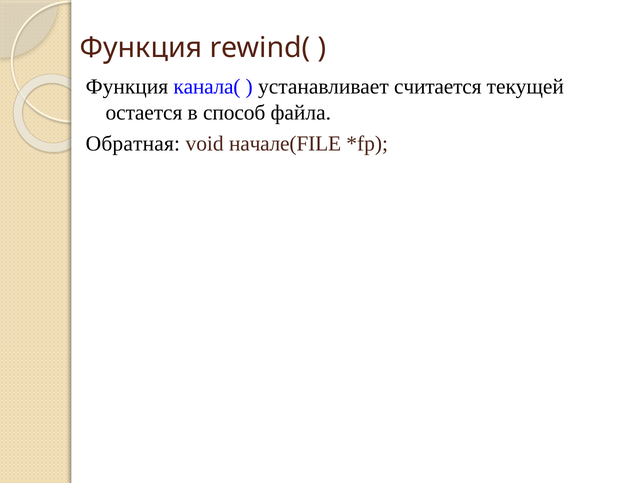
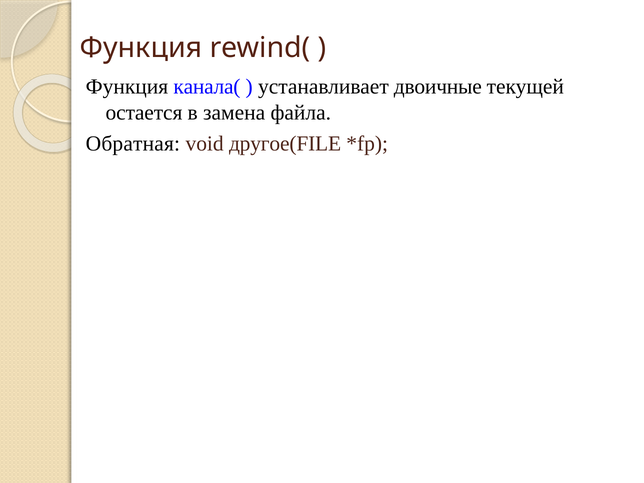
считается: считается -> двоичные
способ: способ -> замена
начале(FILE: начале(FILE -> другое(FILE
